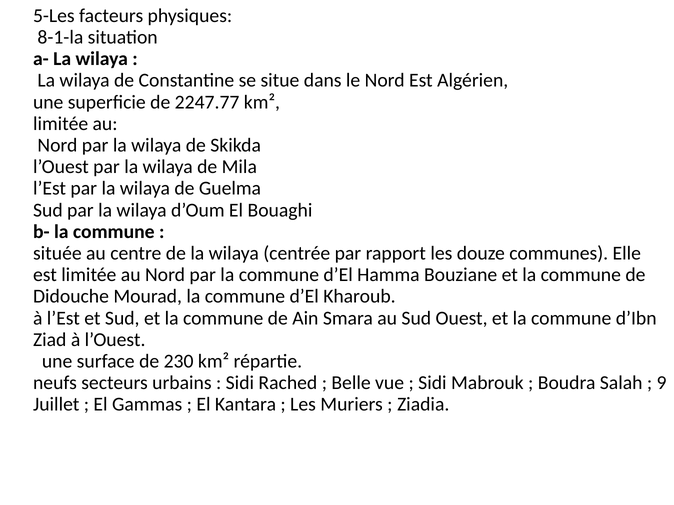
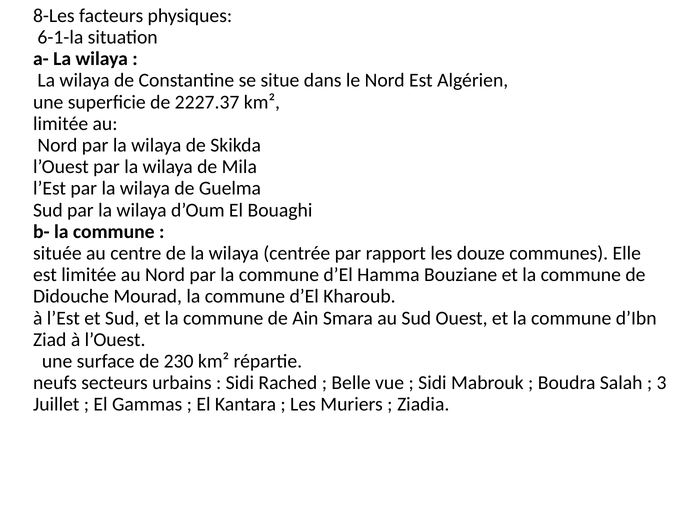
5-Les: 5-Les -> 8-Les
8-1-la: 8-1-la -> 6-1-la
2247.77: 2247.77 -> 2227.37
9: 9 -> 3
